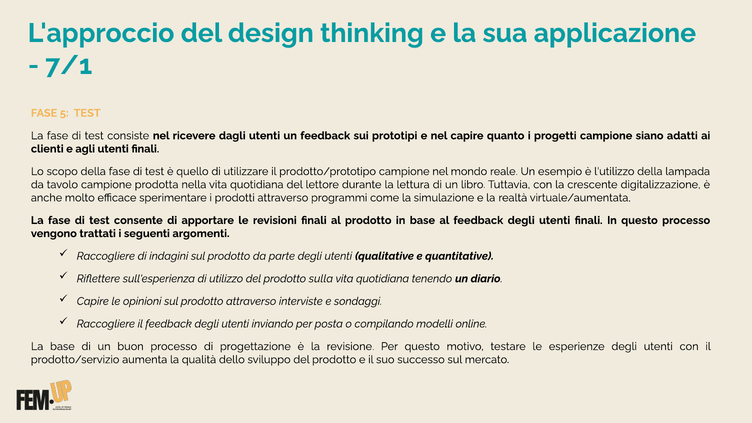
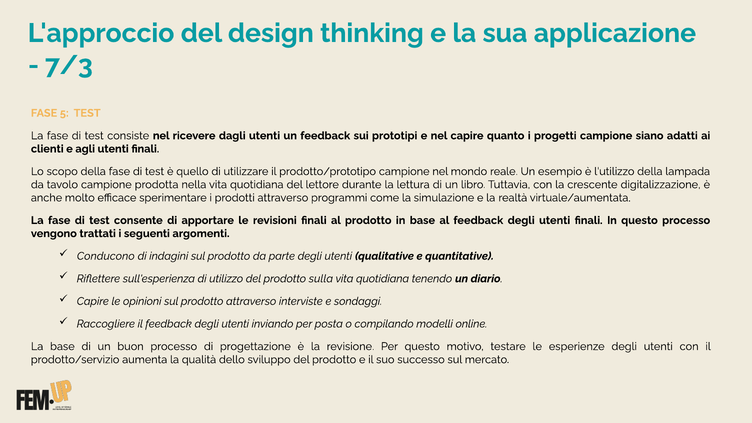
7/1: 7/1 -> 7/3
Raccogliere at (106, 256): Raccogliere -> Conducono
